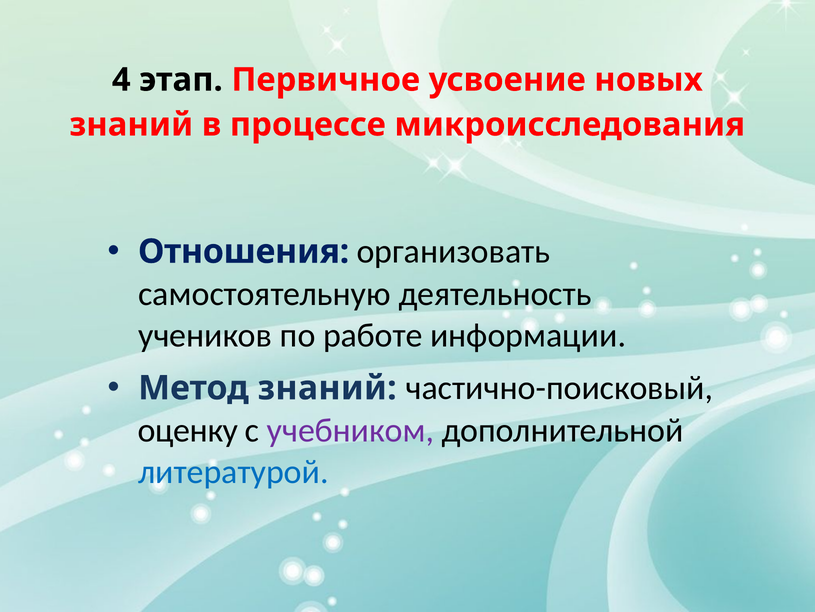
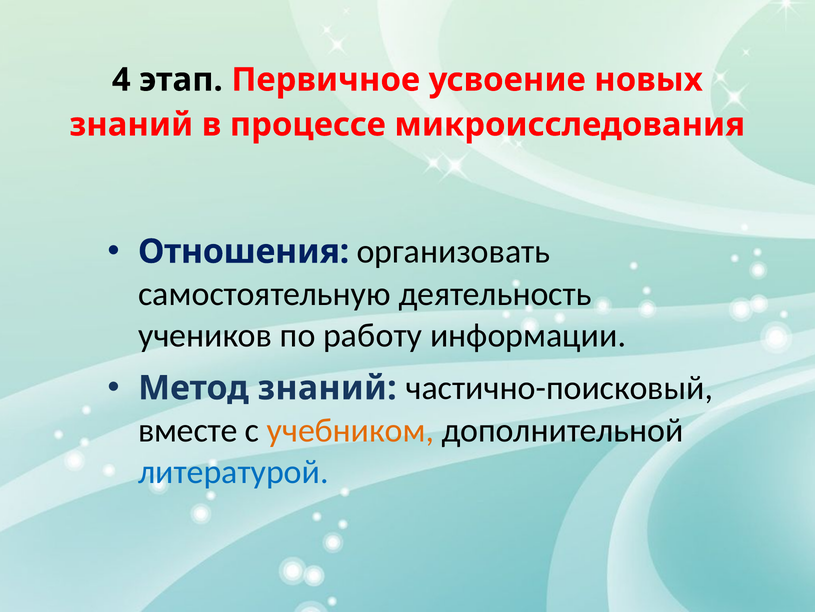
работе: работе -> работу
оценку: оценку -> вместе
учебником colour: purple -> orange
